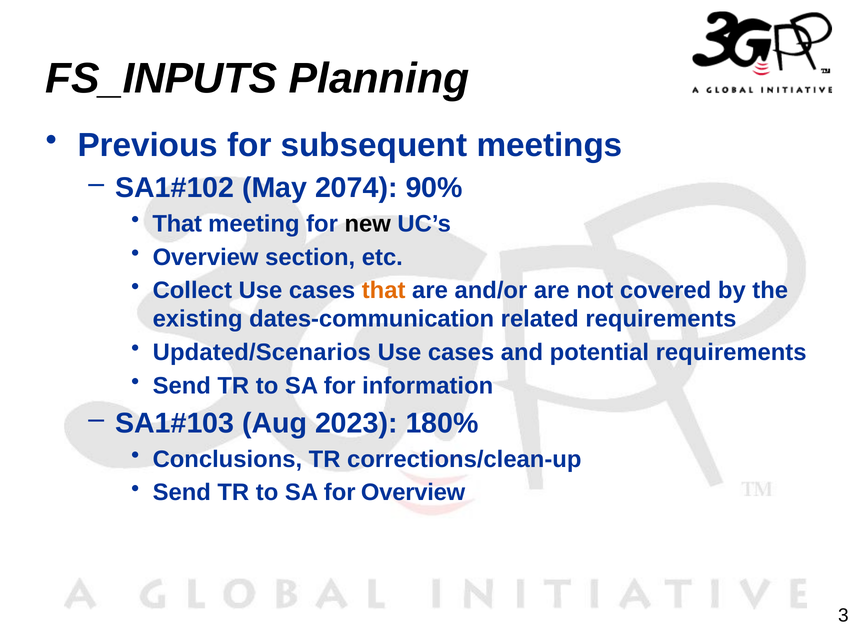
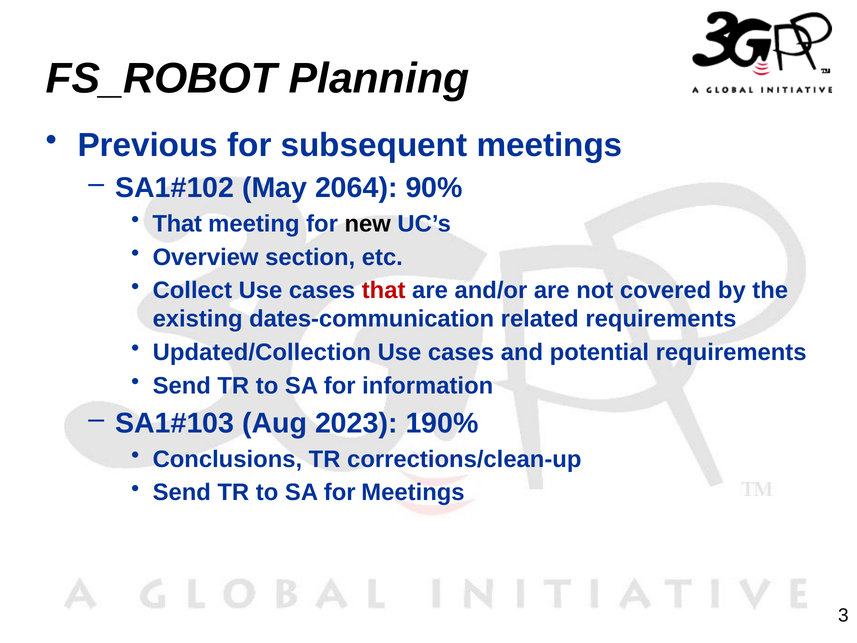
FS_INPUTS: FS_INPUTS -> FS_ROBOT
2074: 2074 -> 2064
that at (384, 290) colour: orange -> red
Updated/Scenarios: Updated/Scenarios -> Updated/Collection
180%: 180% -> 190%
for Overview: Overview -> Meetings
